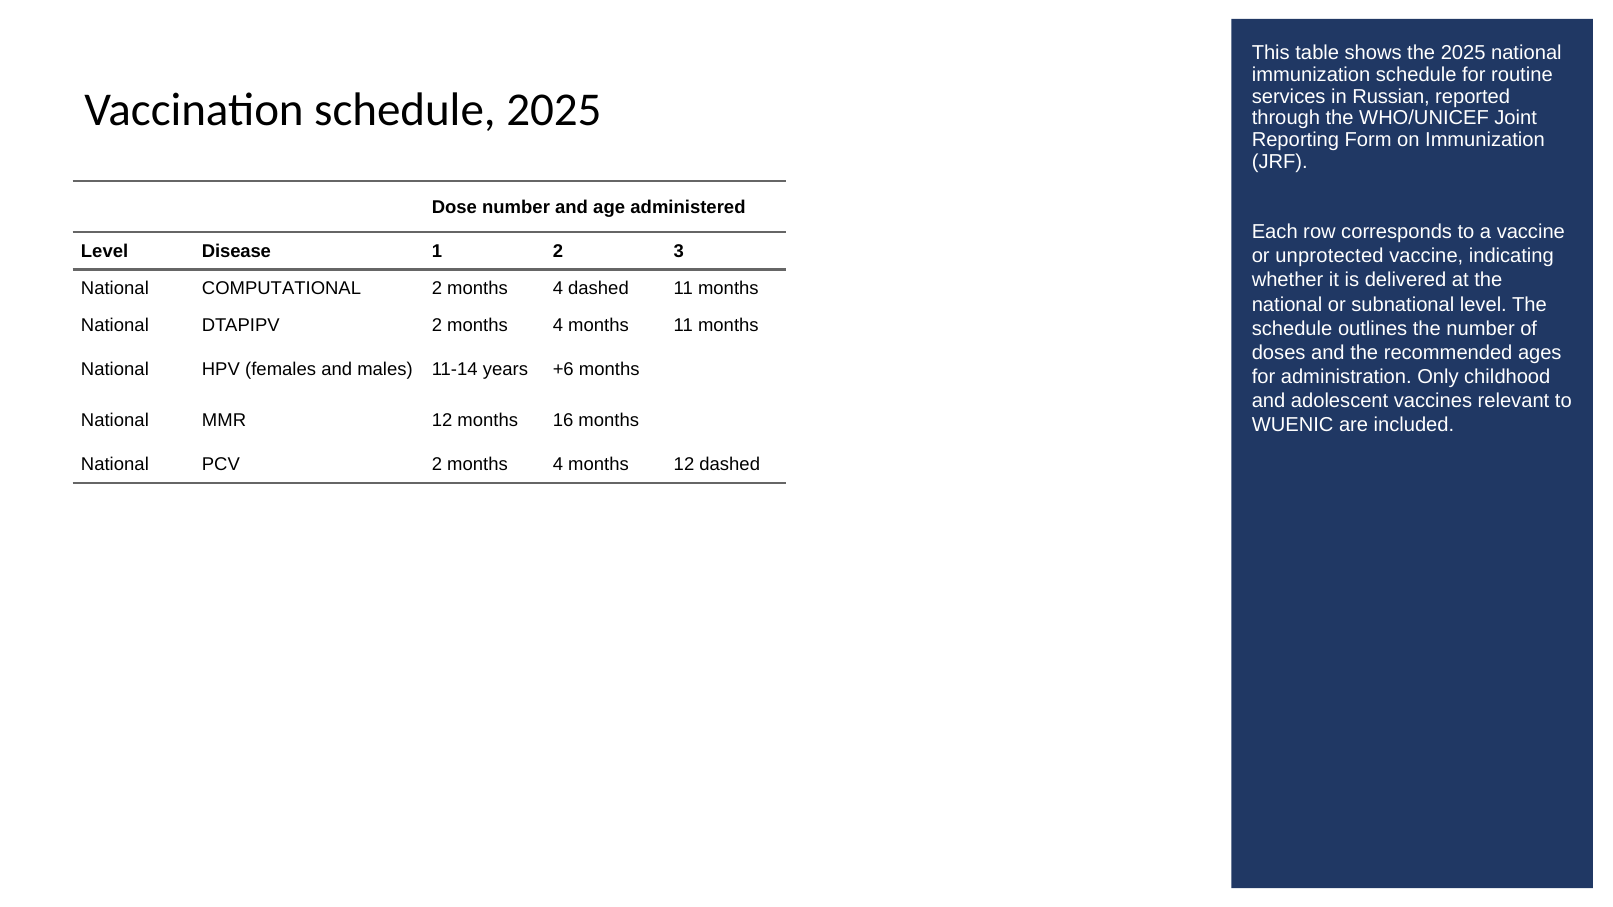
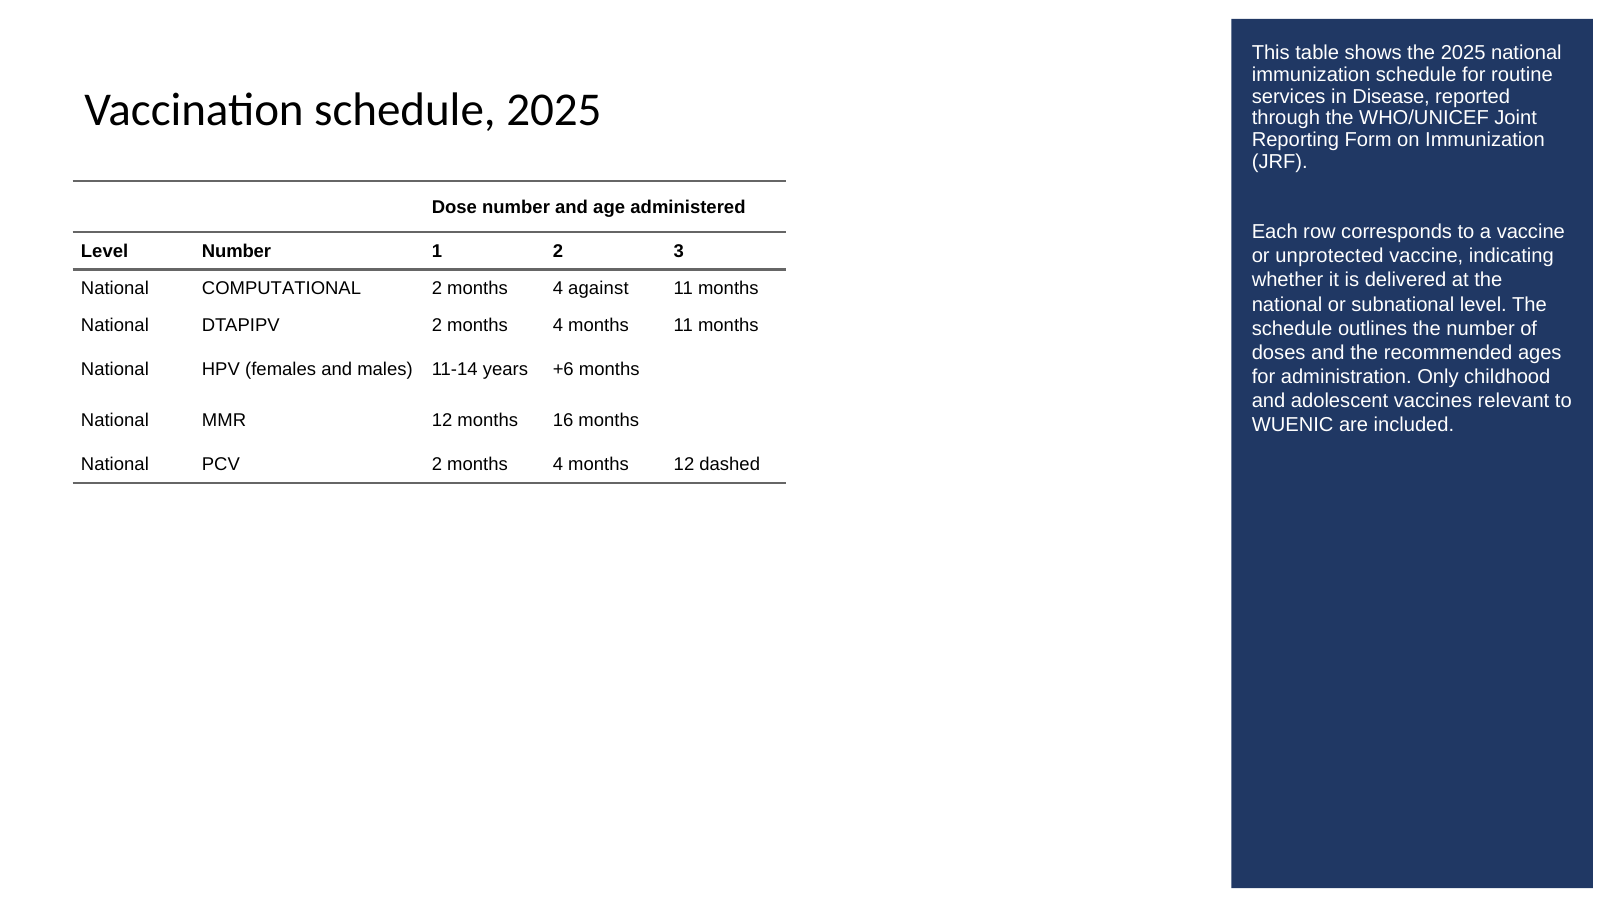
Russian: Russian -> Disease
Level Disease: Disease -> Number
4 dashed: dashed -> against
